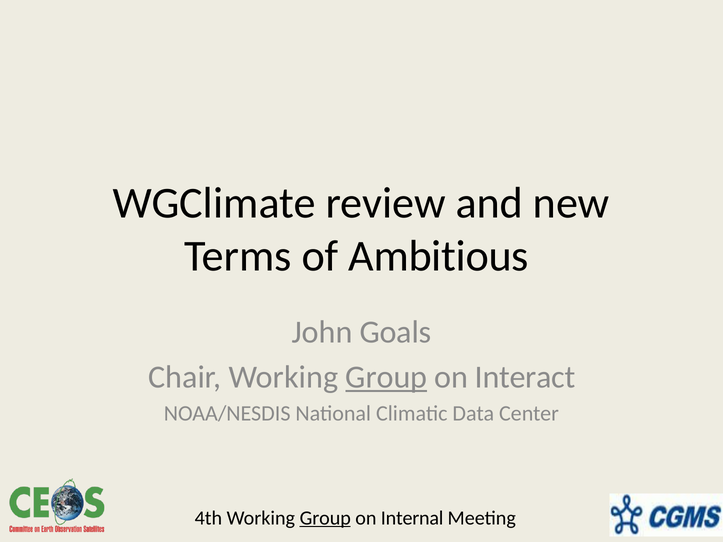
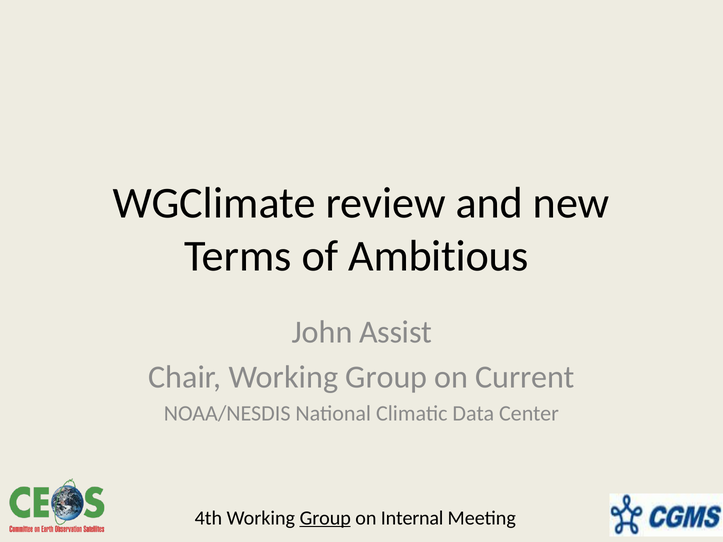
Goals: Goals -> Assist
Group at (386, 377) underline: present -> none
Interact: Interact -> Current
